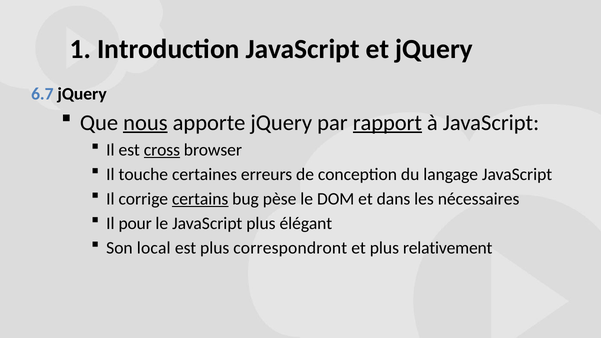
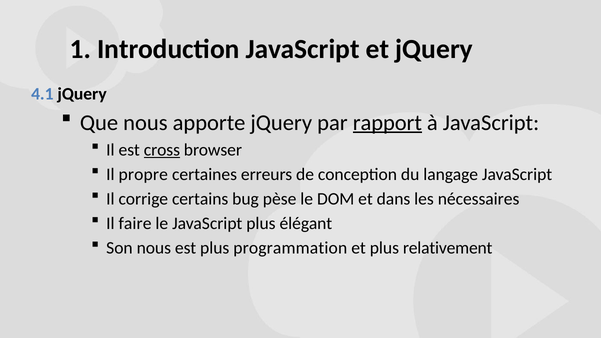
6.7: 6.7 -> 4.1
nous at (145, 123) underline: present -> none
touche: touche -> propre
certains underline: present -> none
pour: pour -> faire
Son local: local -> nous
correspondront: correspondront -> programmation
